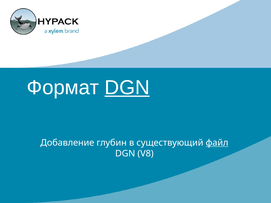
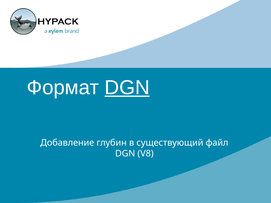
файл underline: present -> none
